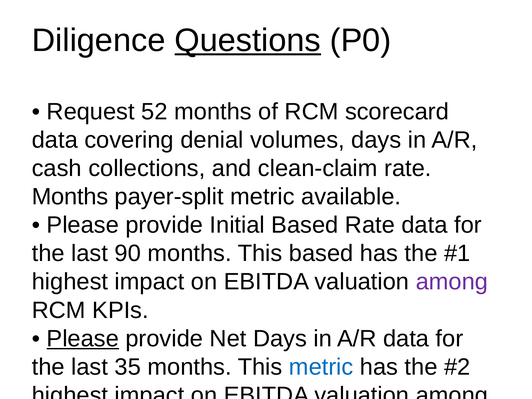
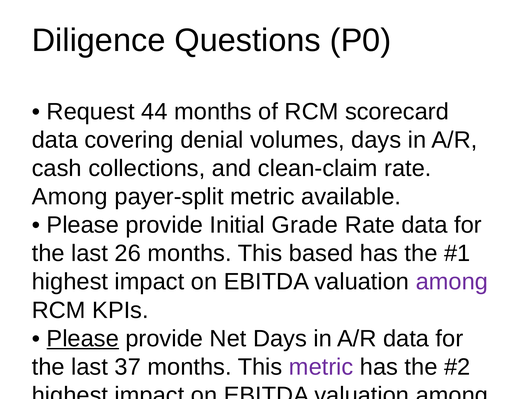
Questions underline: present -> none
52: 52 -> 44
Months at (70, 197): Months -> Among
Initial Based: Based -> Grade
90: 90 -> 26
35: 35 -> 37
metric at (321, 367) colour: blue -> purple
